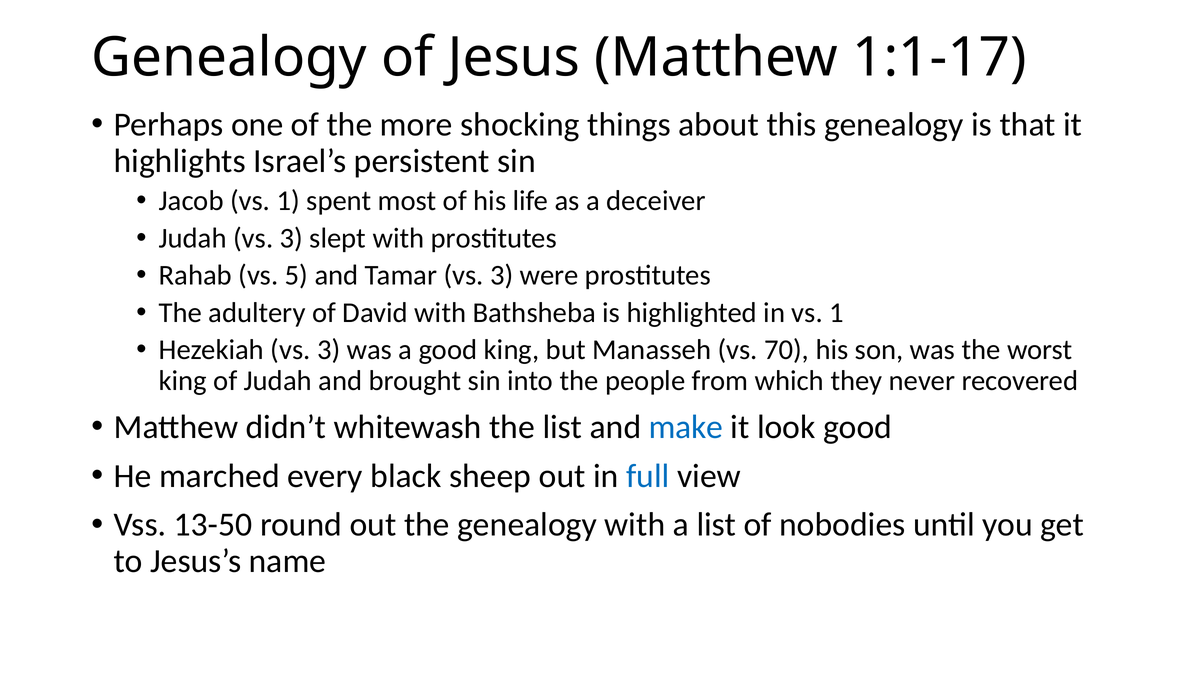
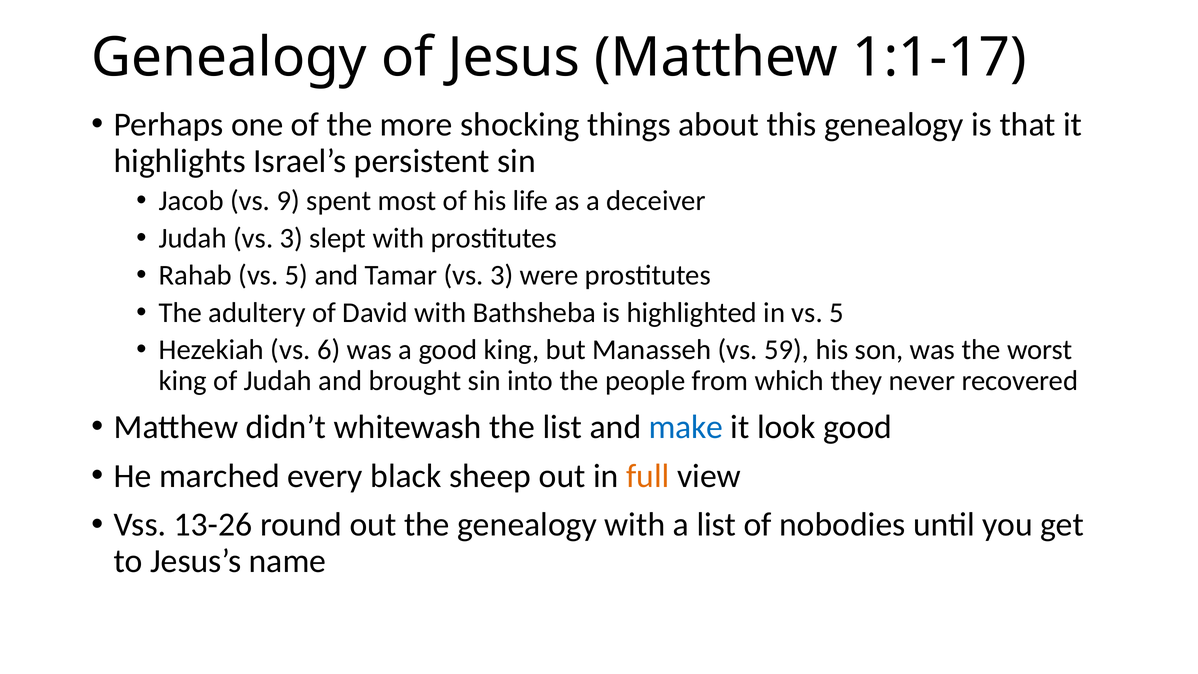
Jacob vs 1: 1 -> 9
in vs 1: 1 -> 5
Hezekiah vs 3: 3 -> 6
70: 70 -> 59
full colour: blue -> orange
13-50: 13-50 -> 13-26
